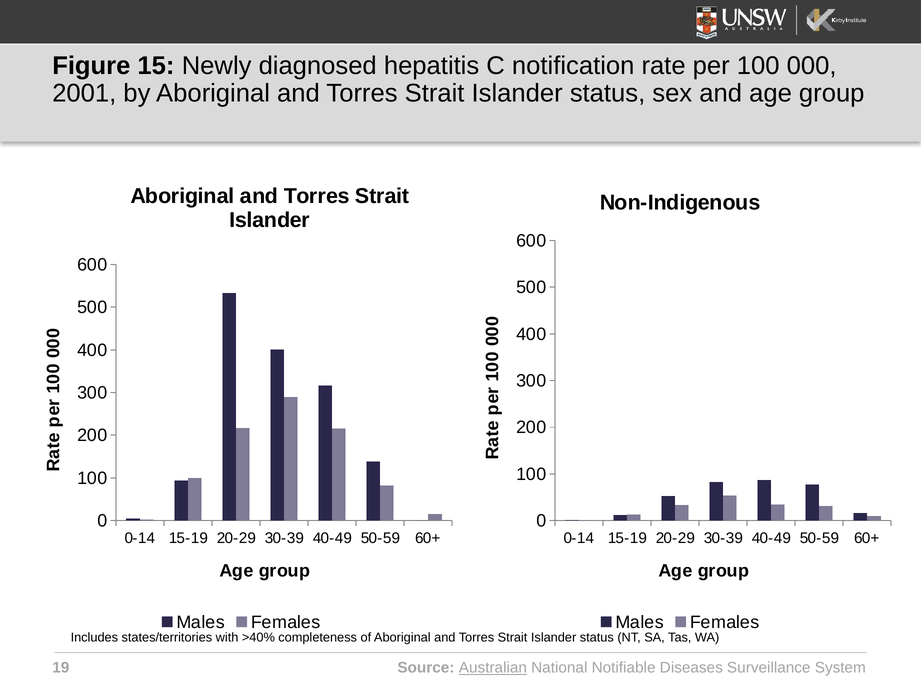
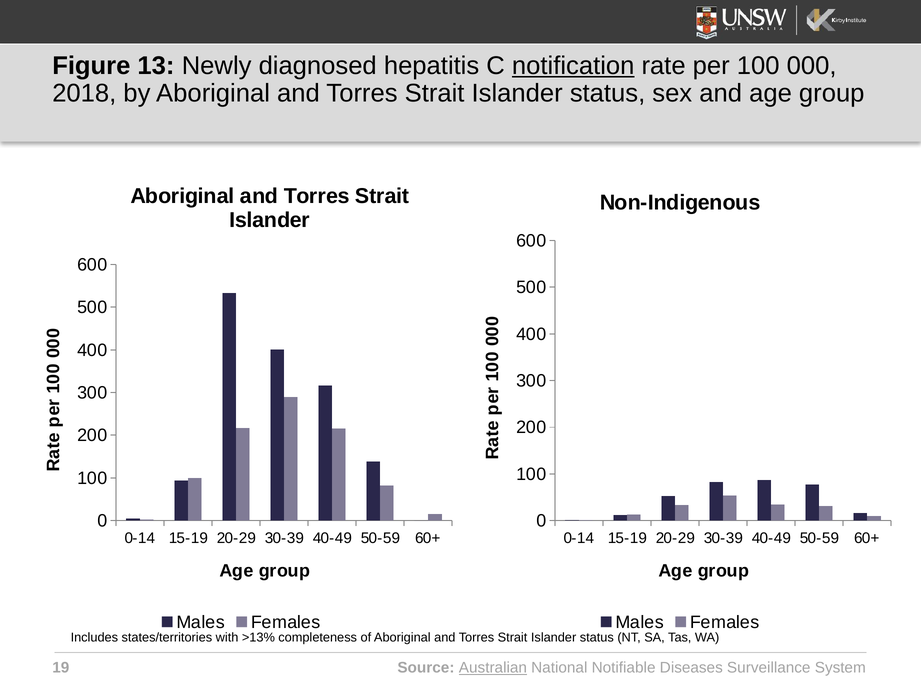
15: 15 -> 13
notification underline: none -> present
2001: 2001 -> 2018
>40%: >40% -> >13%
